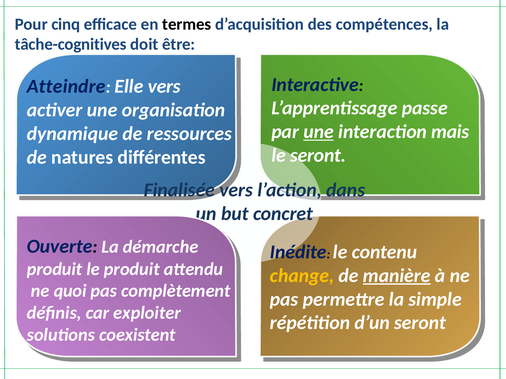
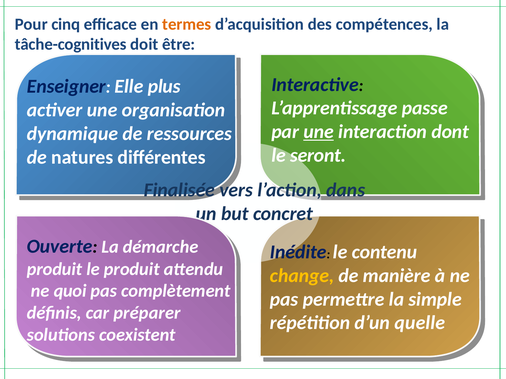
termes colour: black -> orange
Atteindre: Atteindre -> Enseigner
Elle vers: vers -> plus
mais: mais -> dont
manière underline: present -> none
exploiter: exploiter -> préparer
d’un seront: seront -> quelle
